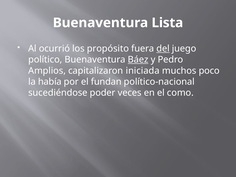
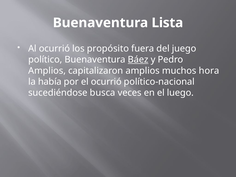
del underline: present -> none
capitalizaron iniciada: iniciada -> amplios
poco: poco -> hora
el fundan: fundan -> ocurrió
poder: poder -> busca
como: como -> luego
